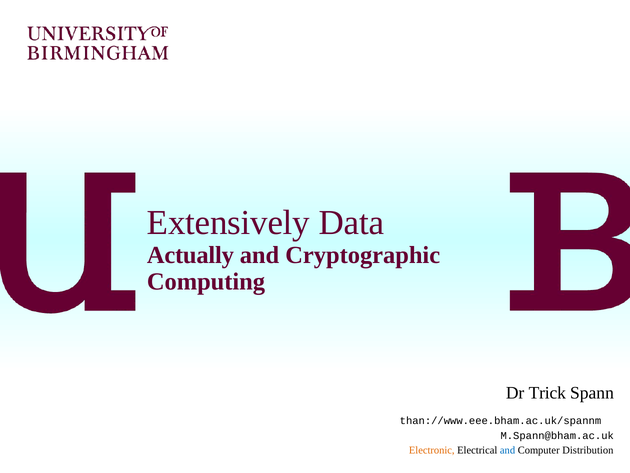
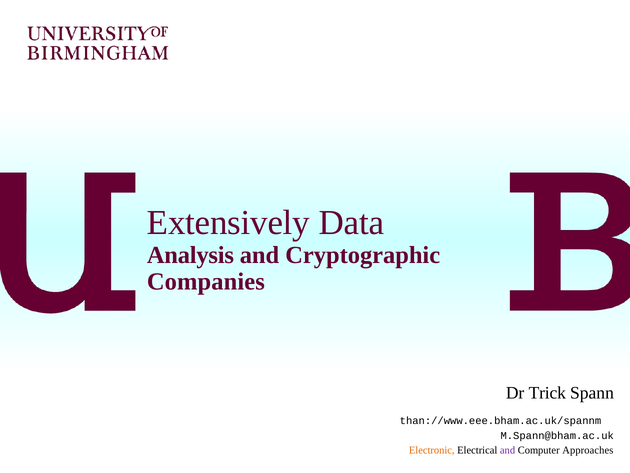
Actually: Actually -> Analysis
Computing: Computing -> Companies
and at (508, 450) colour: blue -> purple
Distribution: Distribution -> Approaches
